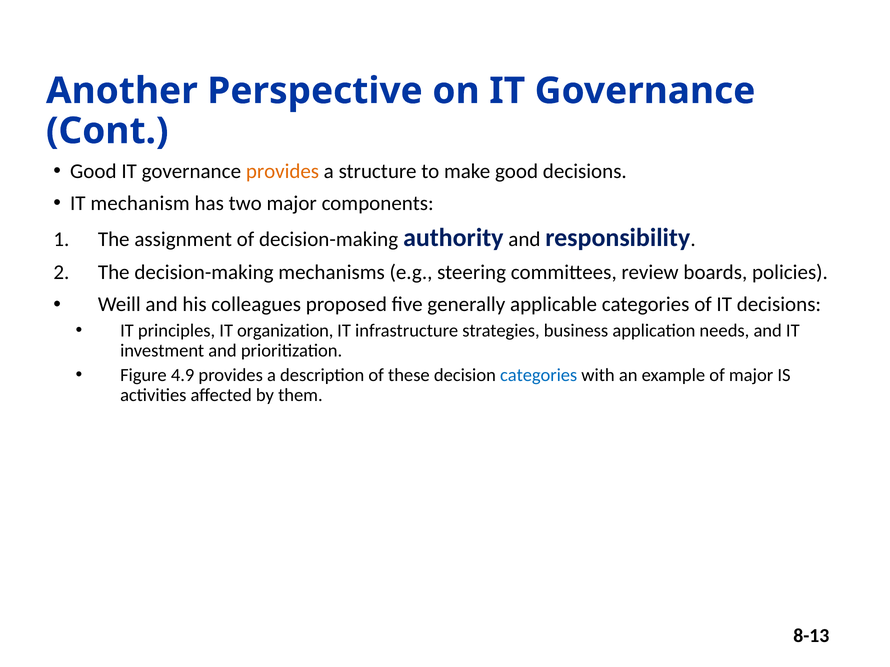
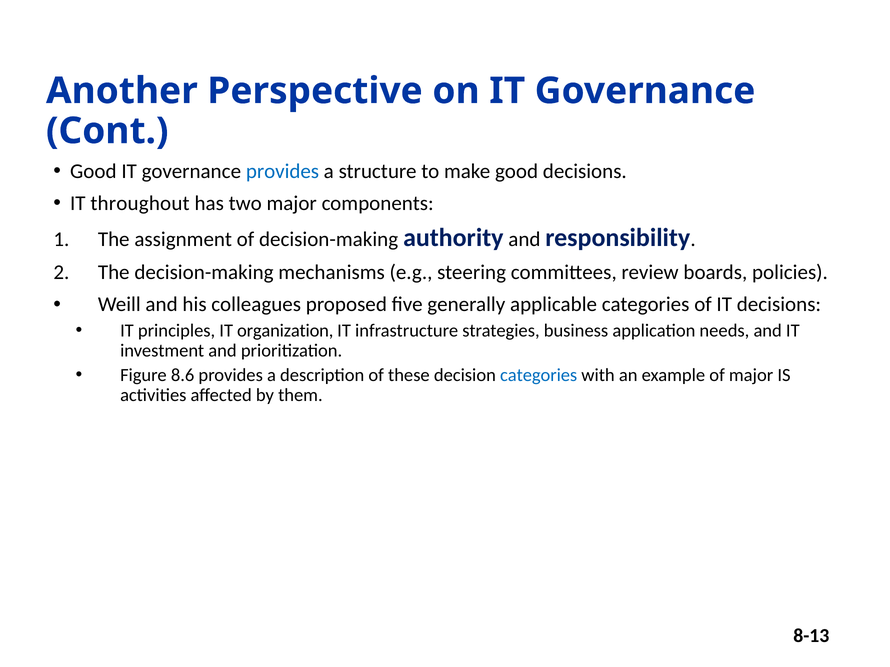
provides at (282, 171) colour: orange -> blue
mechanism: mechanism -> throughout
4.9: 4.9 -> 8.6
